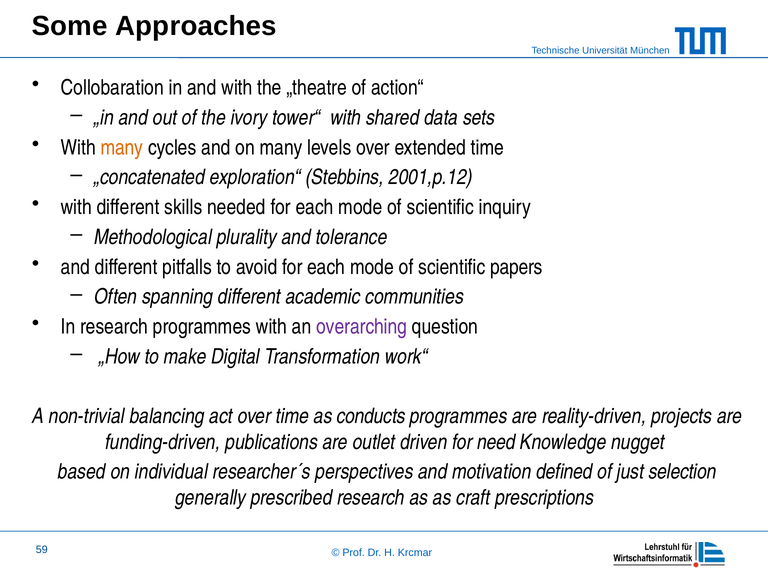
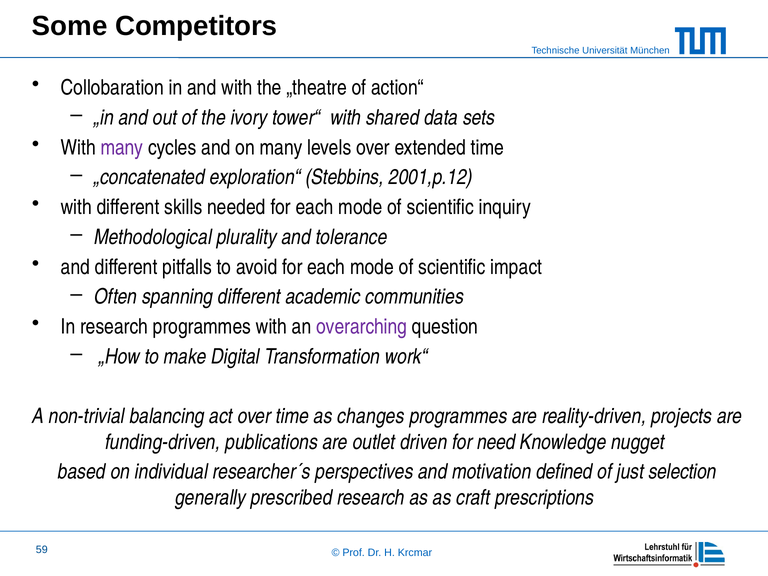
Approaches: Approaches -> Competitors
many at (122, 148) colour: orange -> purple
papers: papers -> impact
conducts: conducts -> changes
